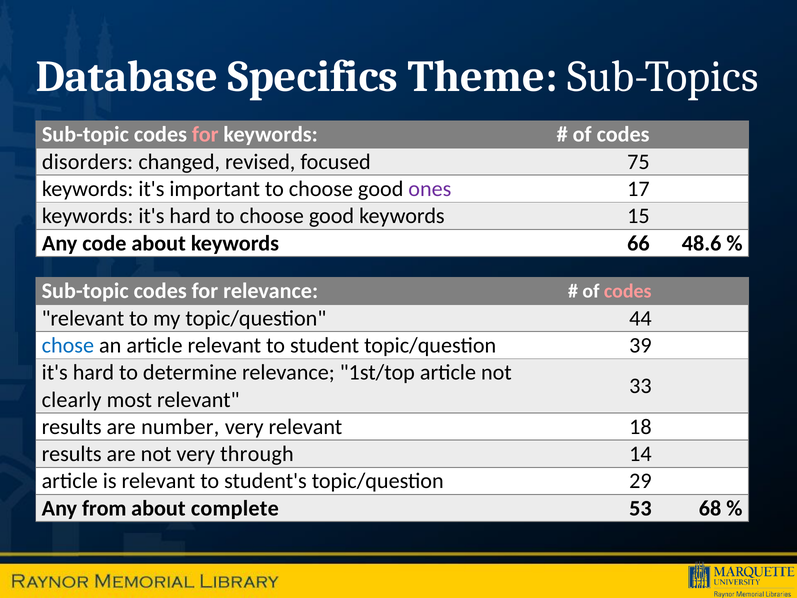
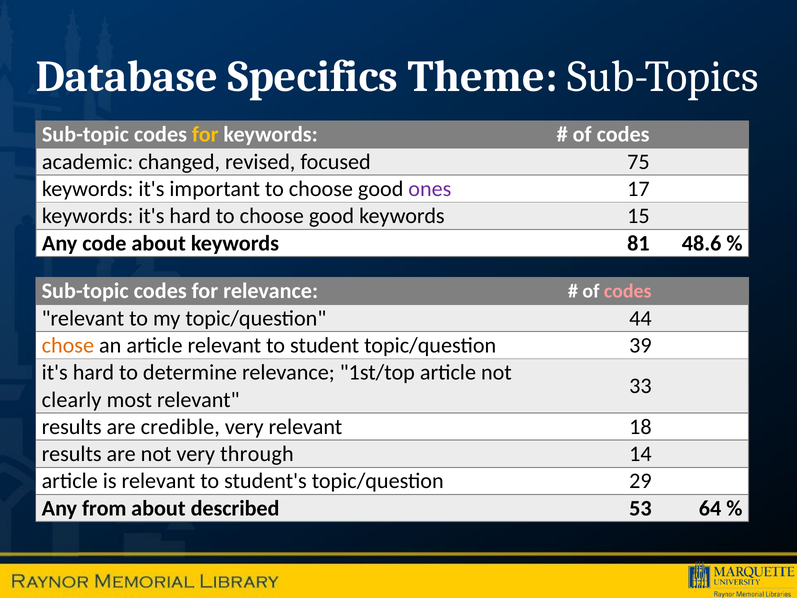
for at (205, 135) colour: pink -> yellow
disorders: disorders -> academic
66: 66 -> 81
chose colour: blue -> orange
number: number -> credible
complete: complete -> described
68: 68 -> 64
